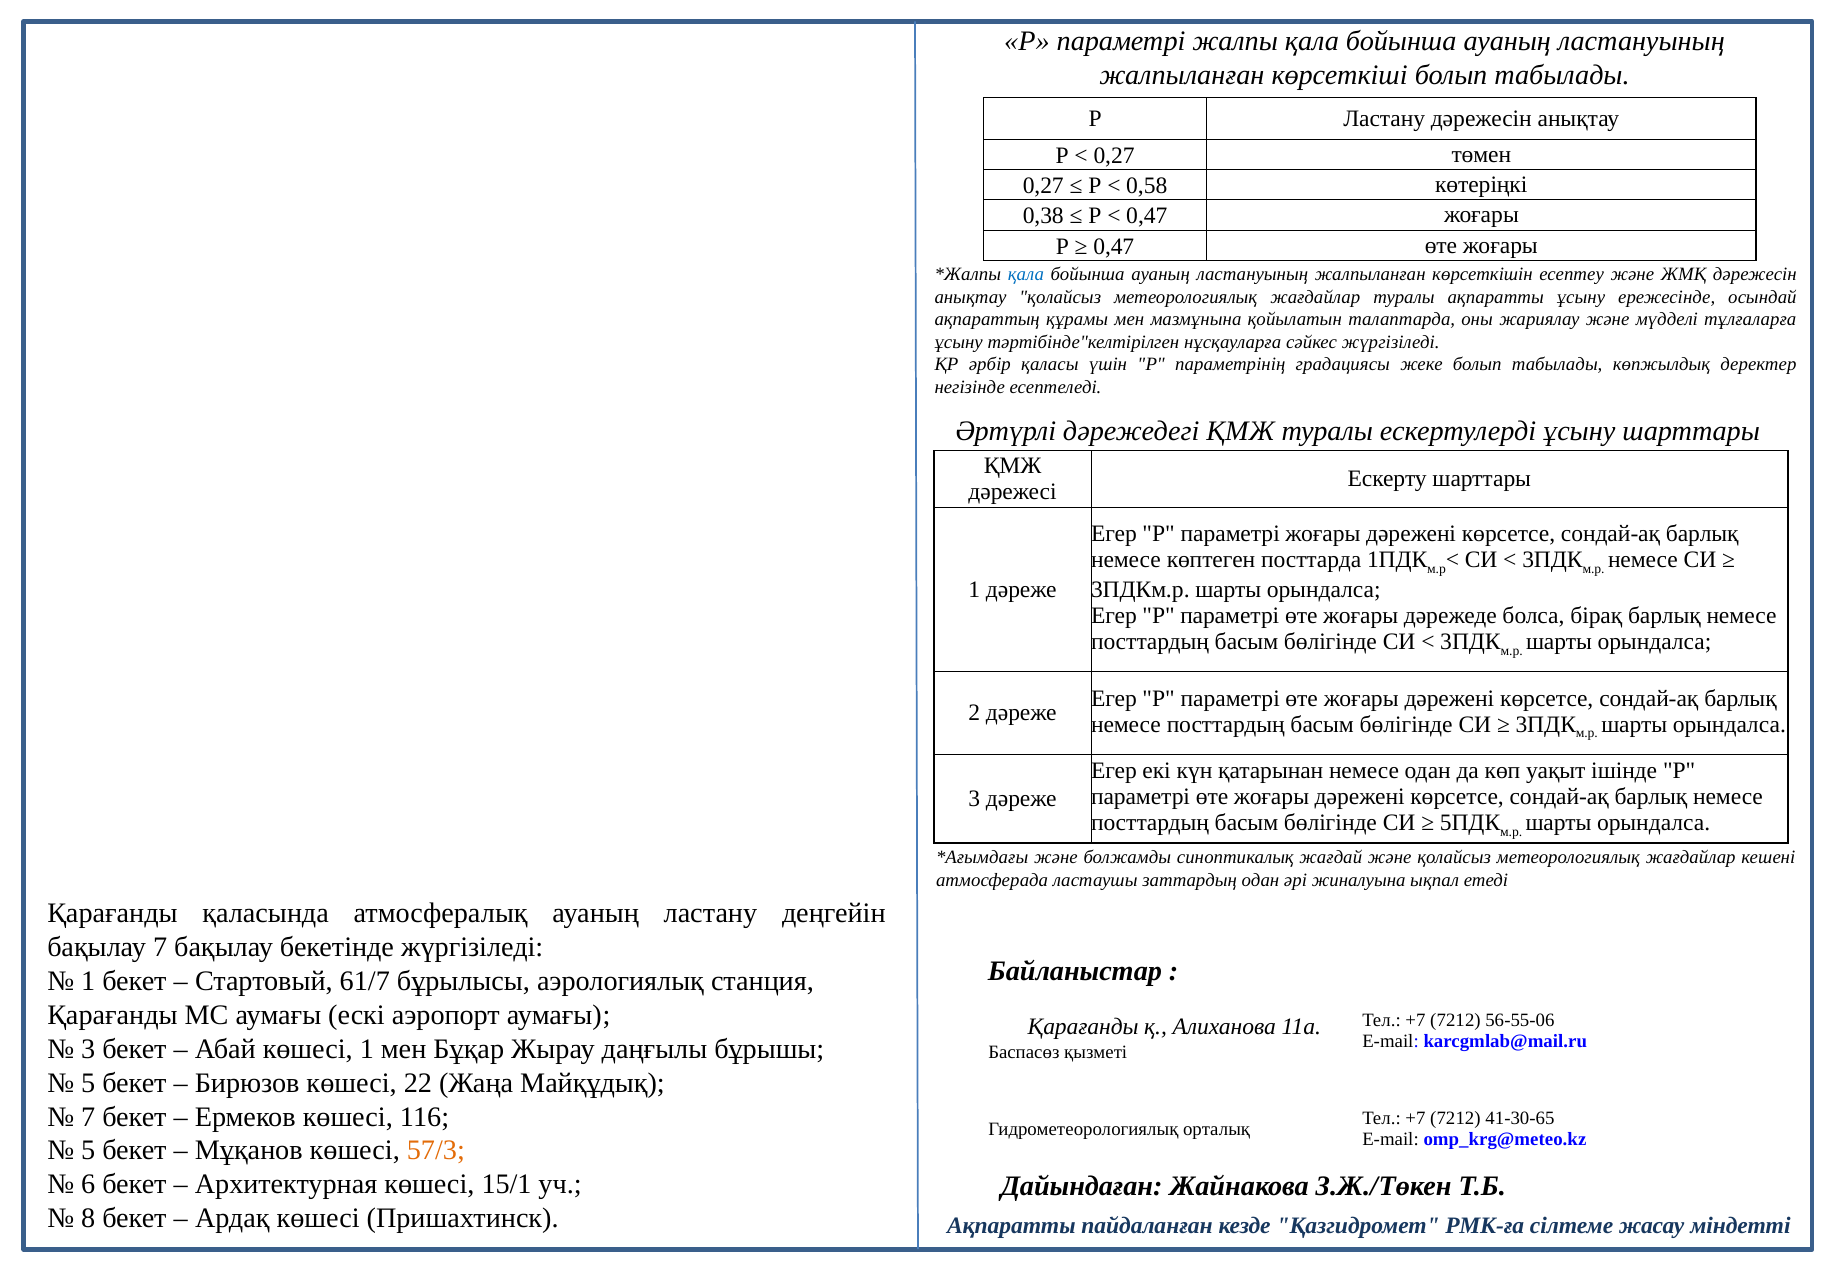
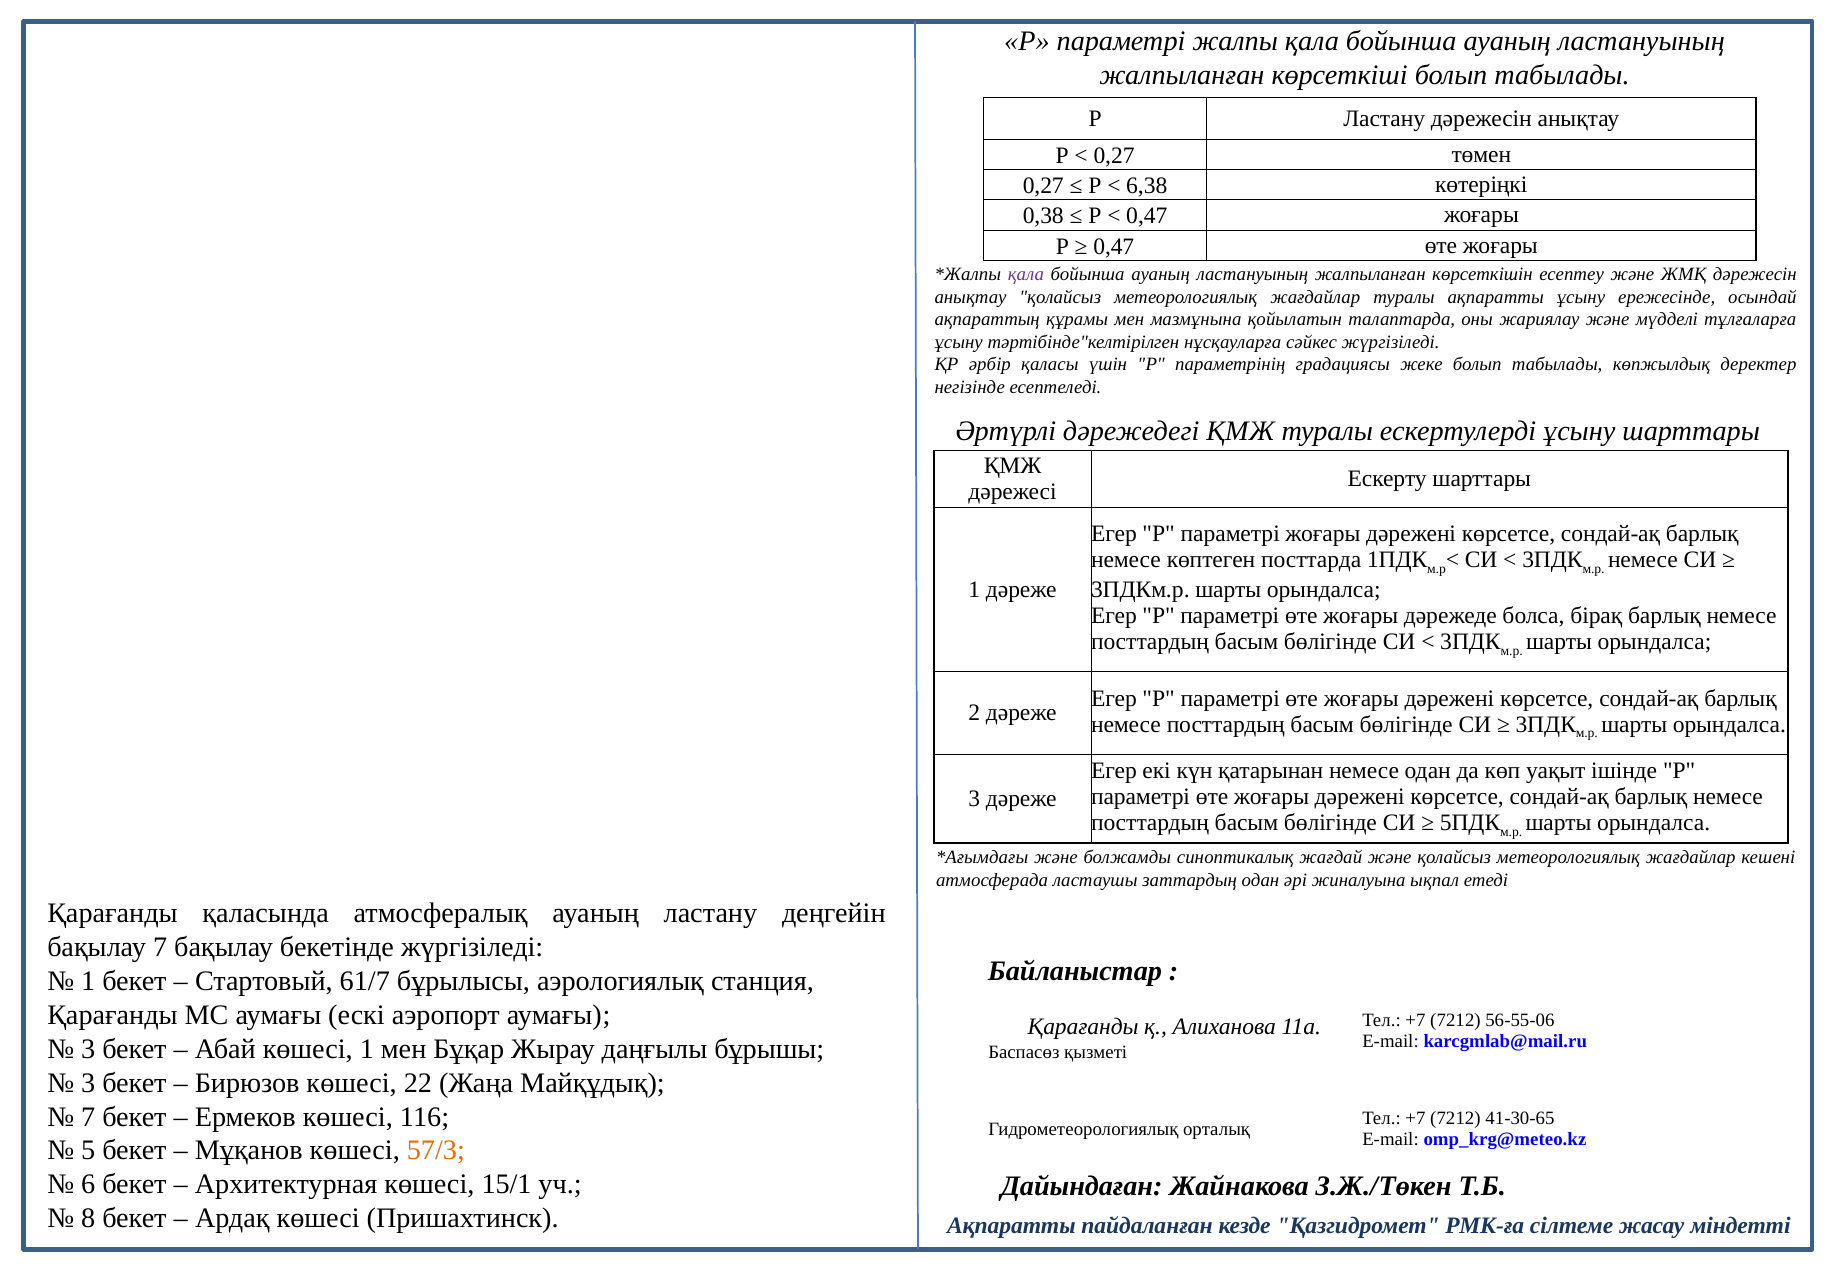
0,58: 0,58 -> 6,38
қала at (1026, 274) colour: blue -> purple
5 at (88, 1083): 5 -> 3
